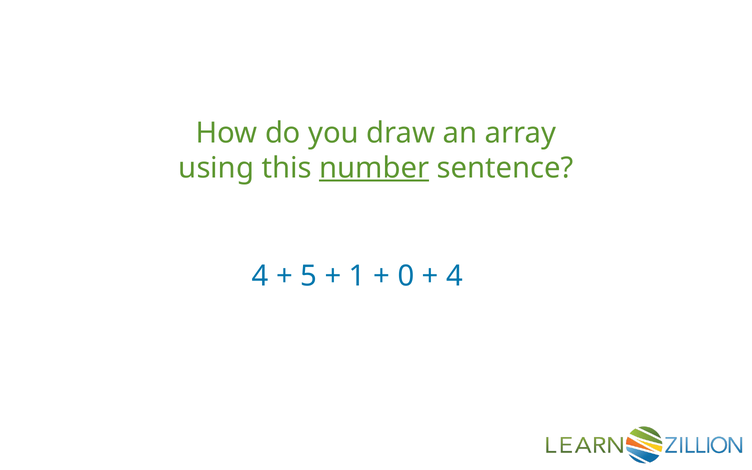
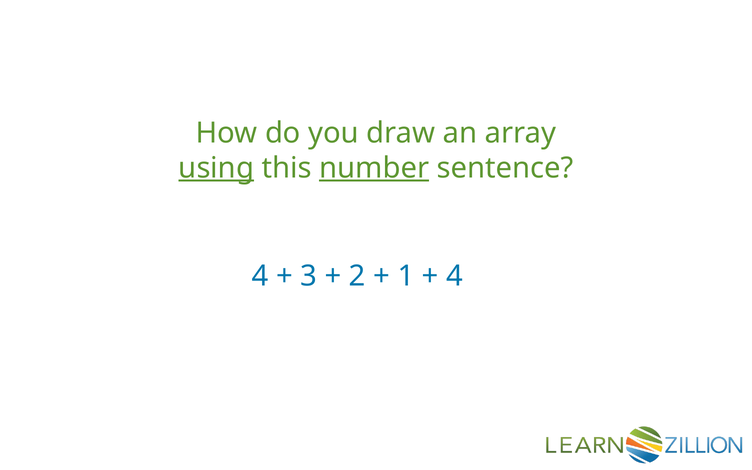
using underline: none -> present
5: 5 -> 3
1: 1 -> 2
0: 0 -> 1
